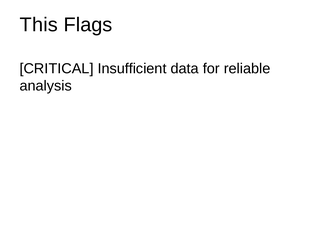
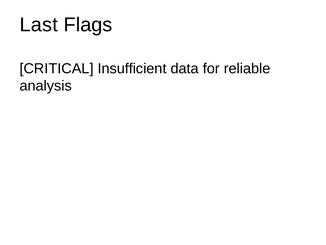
This: This -> Last
